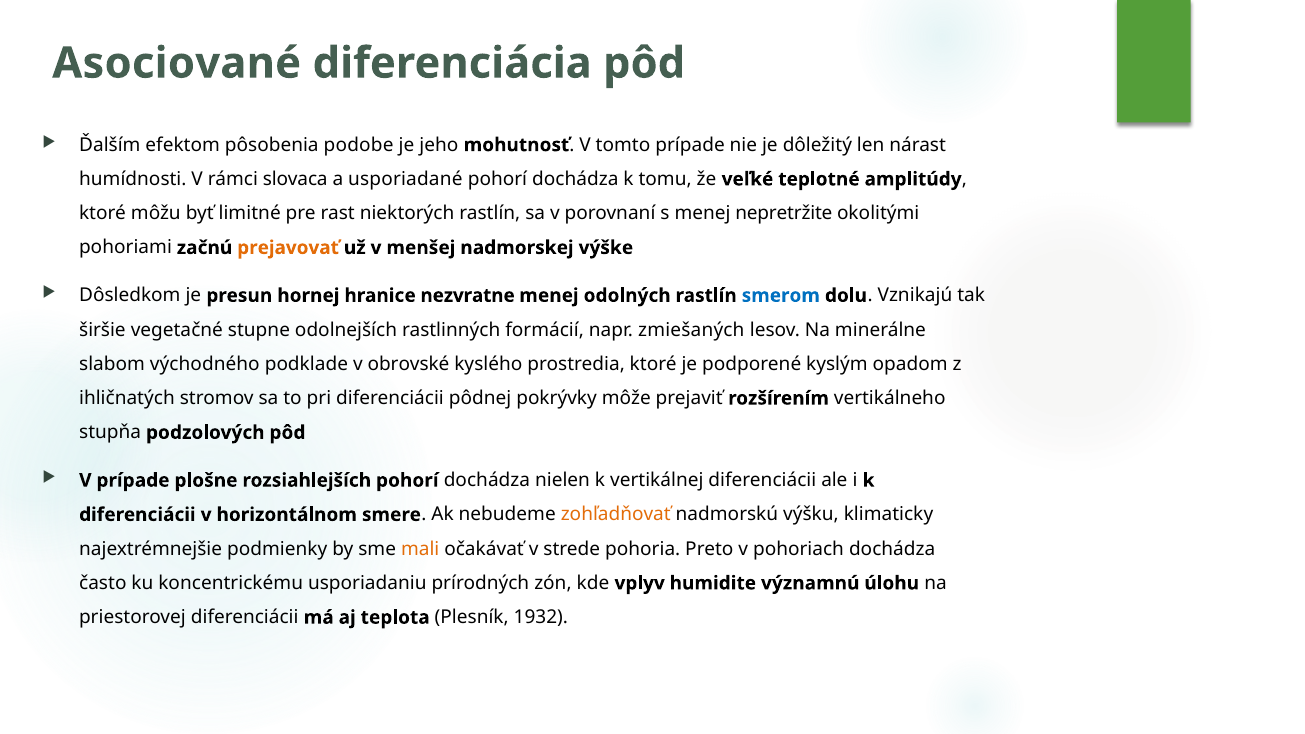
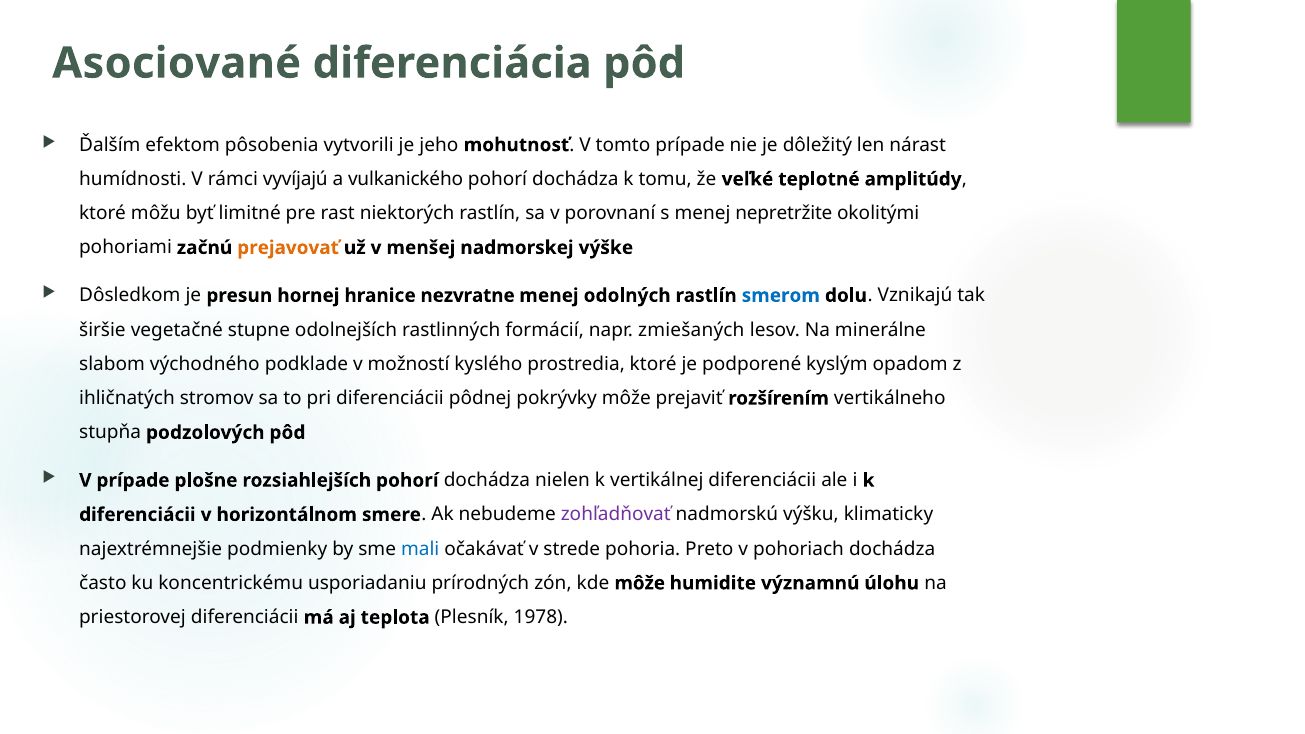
podobe: podobe -> vytvorili
slovaca: slovaca -> vyvíjajú
usporiadané: usporiadané -> vulkanického
obrovské: obrovské -> možností
zohľadňovať colour: orange -> purple
mali colour: orange -> blue
kde vplyv: vplyv -> môže
1932: 1932 -> 1978
